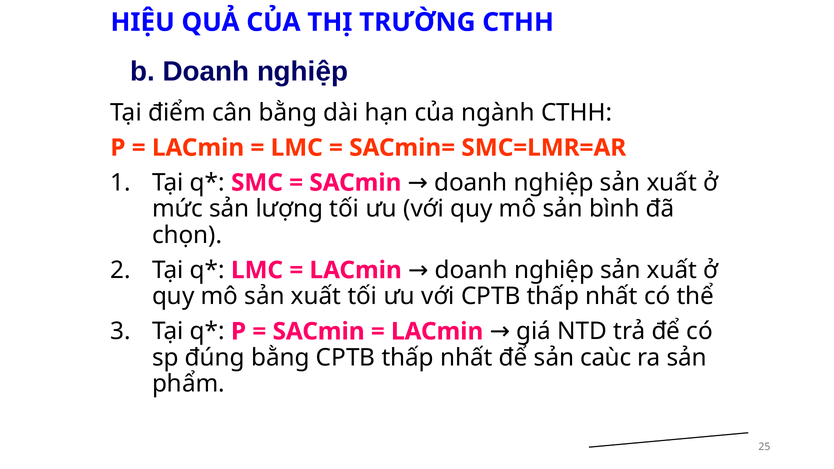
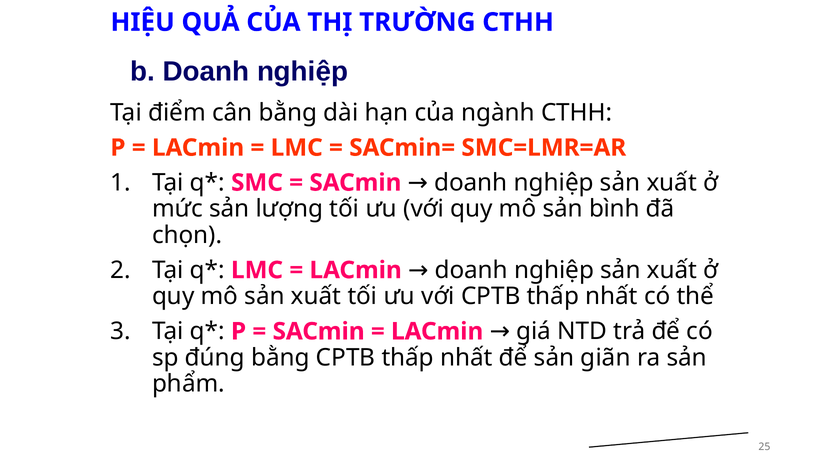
caùc: caùc -> giãn
